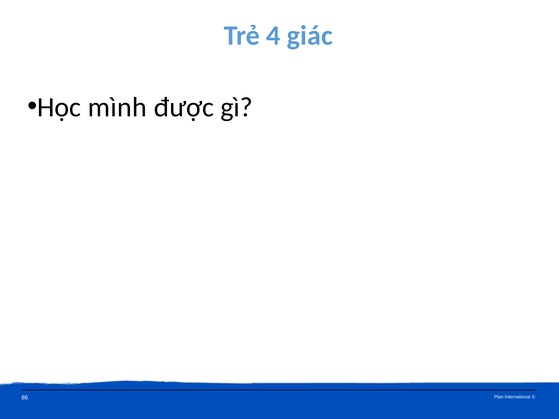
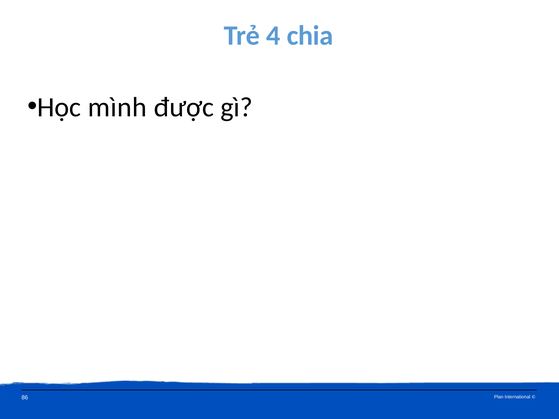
giác: giác -> chia
